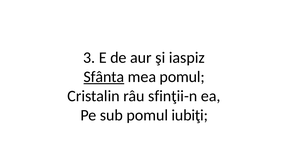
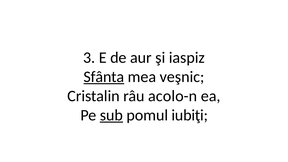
mea pomul: pomul -> veşnic
sfinţii-n: sfinţii-n -> acolo-n
sub underline: none -> present
